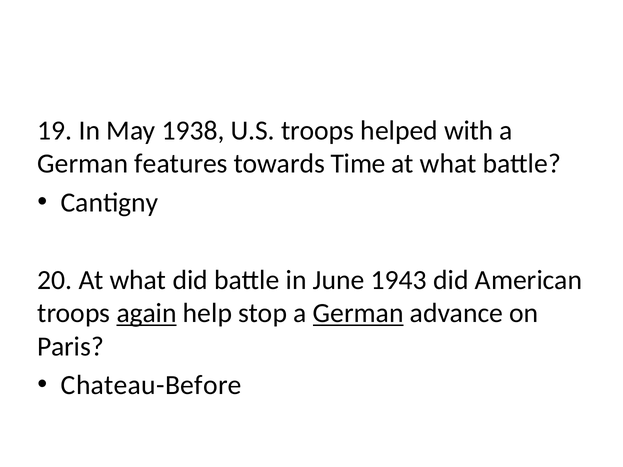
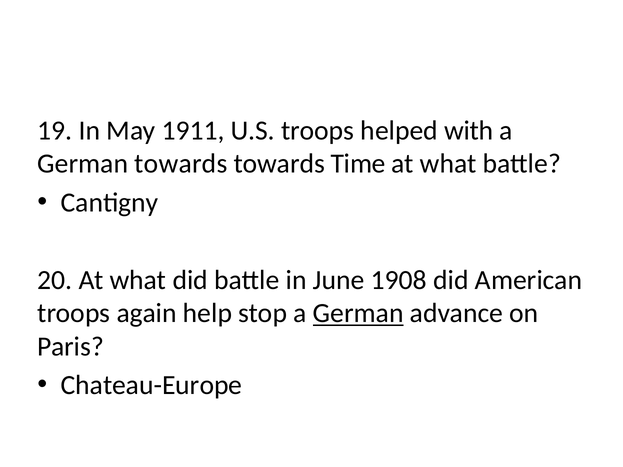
1938: 1938 -> 1911
German features: features -> towards
1943: 1943 -> 1908
again underline: present -> none
Chateau-Before: Chateau-Before -> Chateau-Europe
